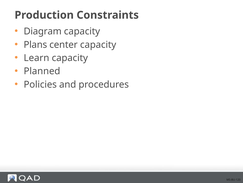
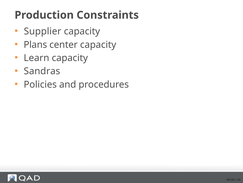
Diagram: Diagram -> Supplier
Planned: Planned -> Sandras
